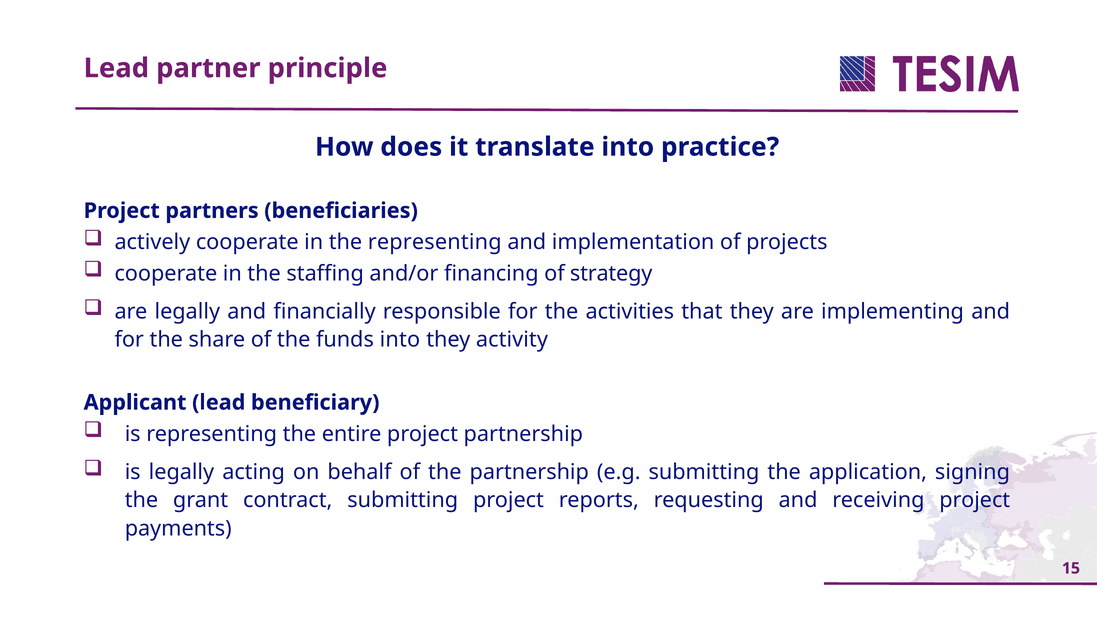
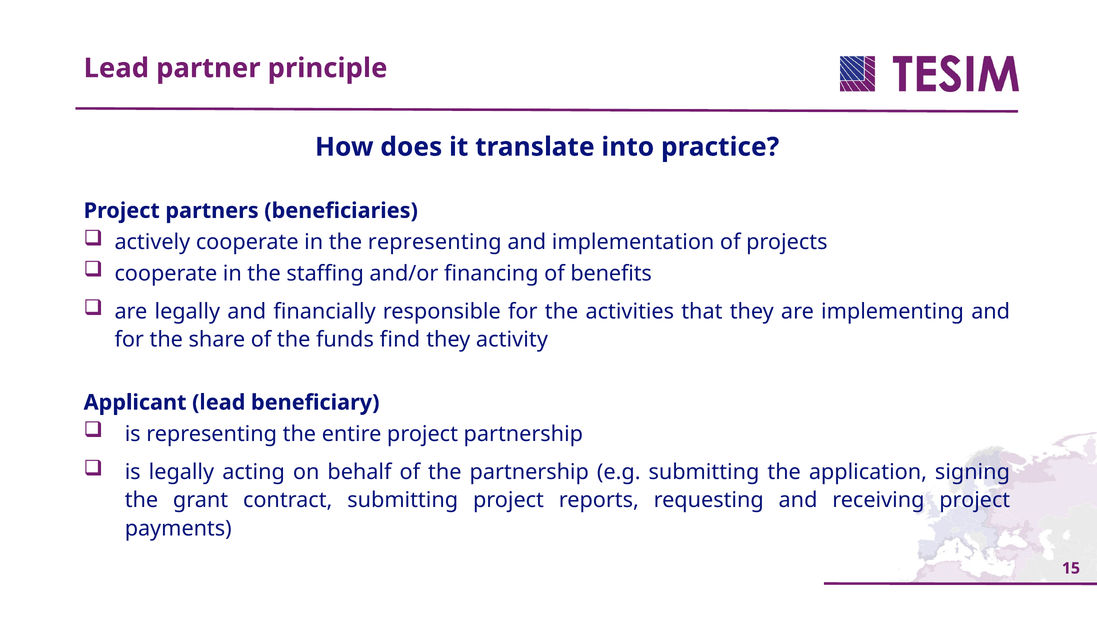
strategy: strategy -> benefits
funds into: into -> find
